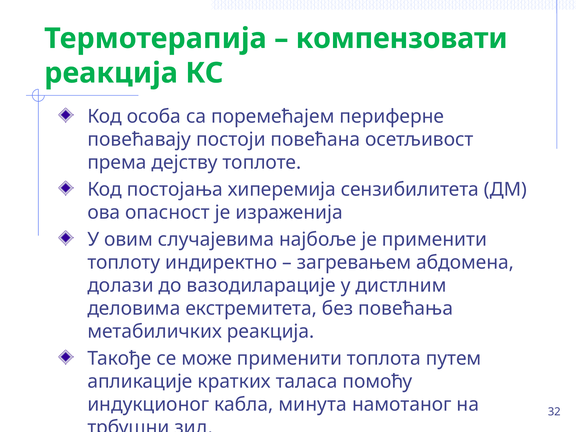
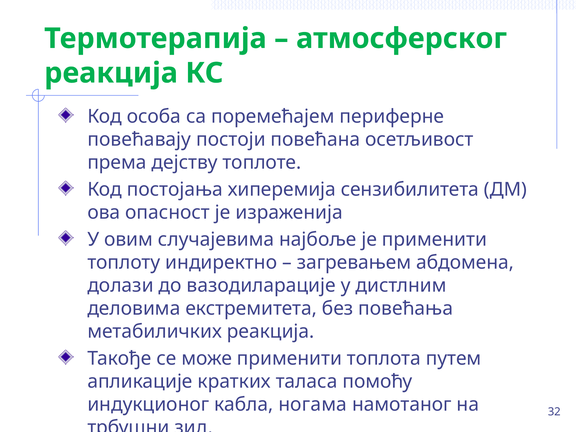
компензовати: компензовати -> атмосферског
минута: минута -> ногама
